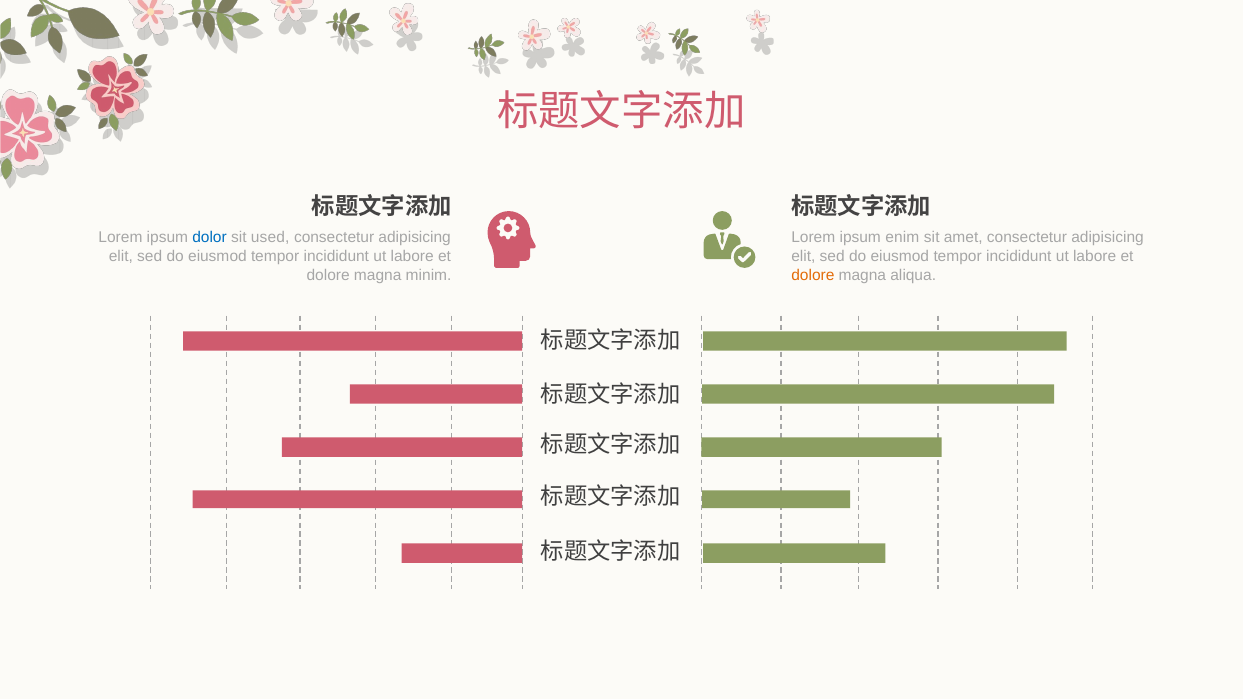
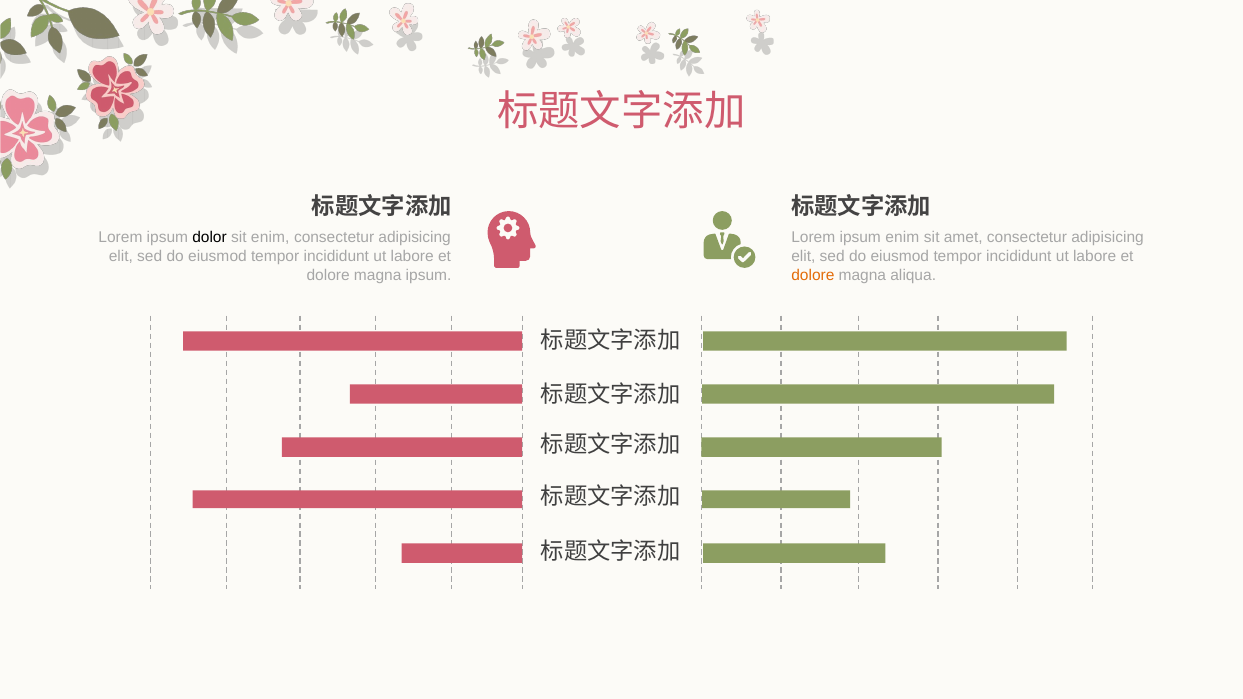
dolor colour: blue -> black
sit used: used -> enim
magna minim: minim -> ipsum
